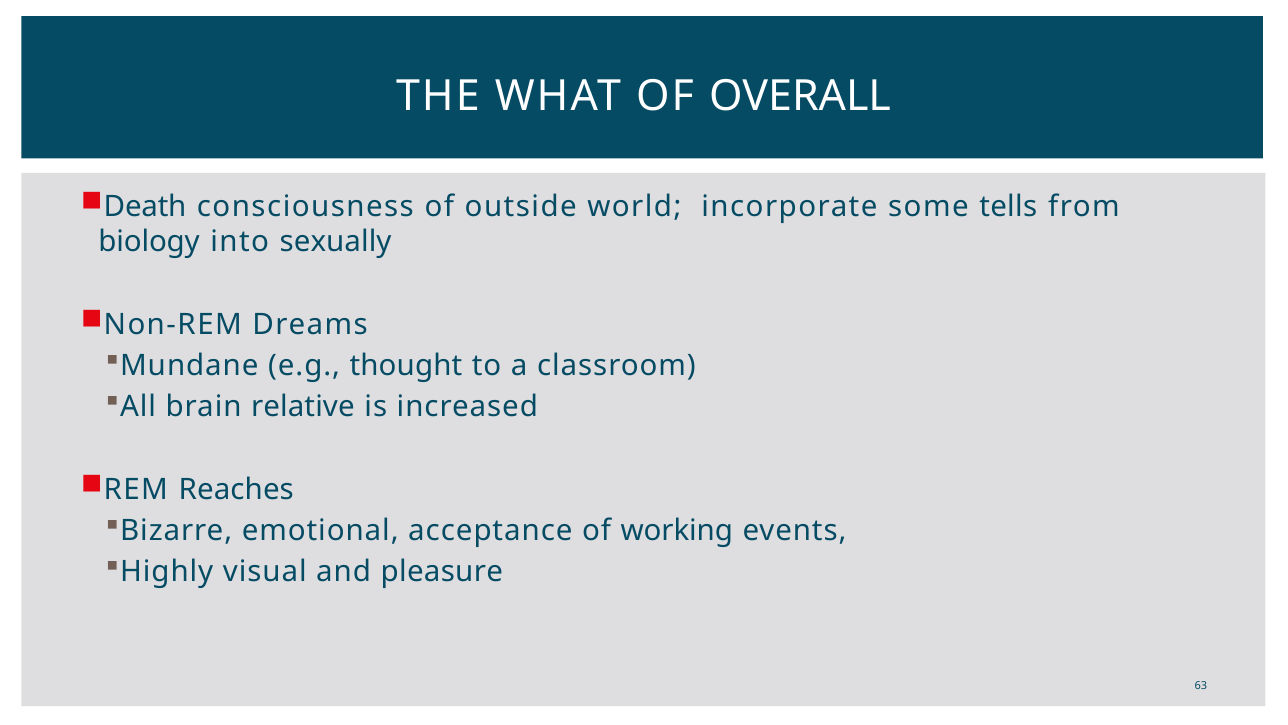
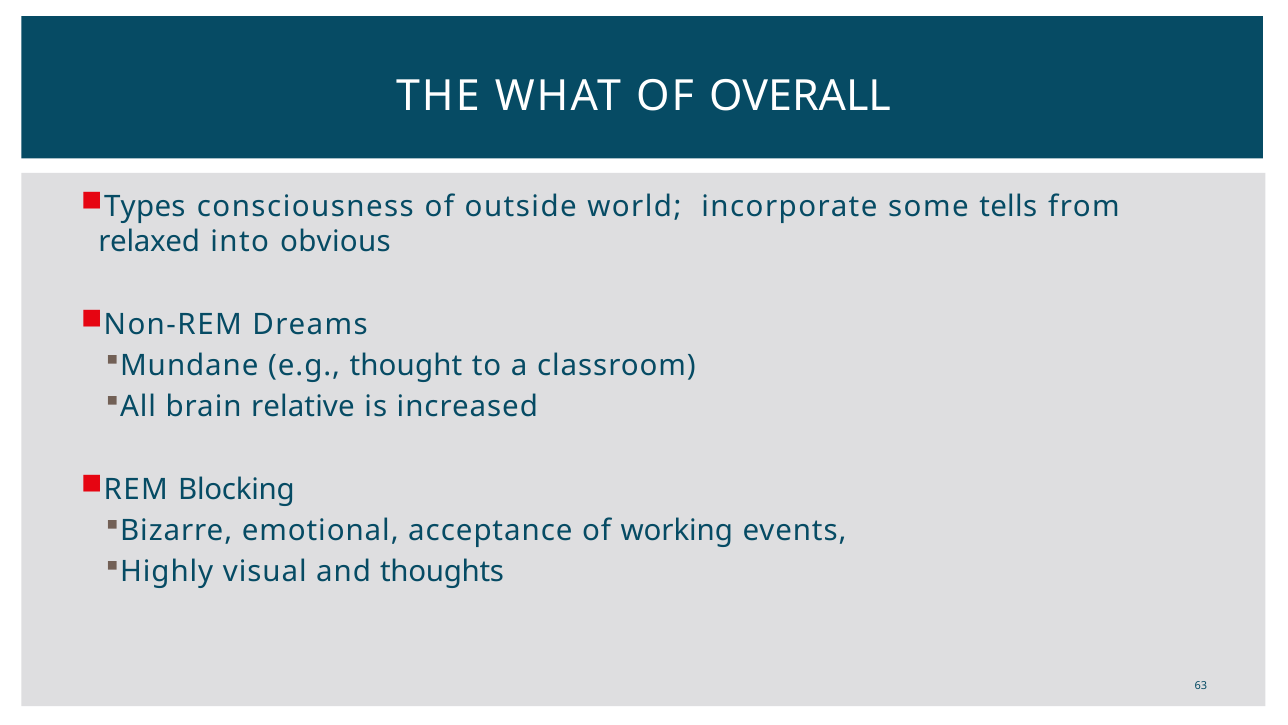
Death: Death -> Types
biology: biology -> relaxed
sexually: sexually -> obvious
Reaches: Reaches -> Blocking
pleasure: pleasure -> thoughts
